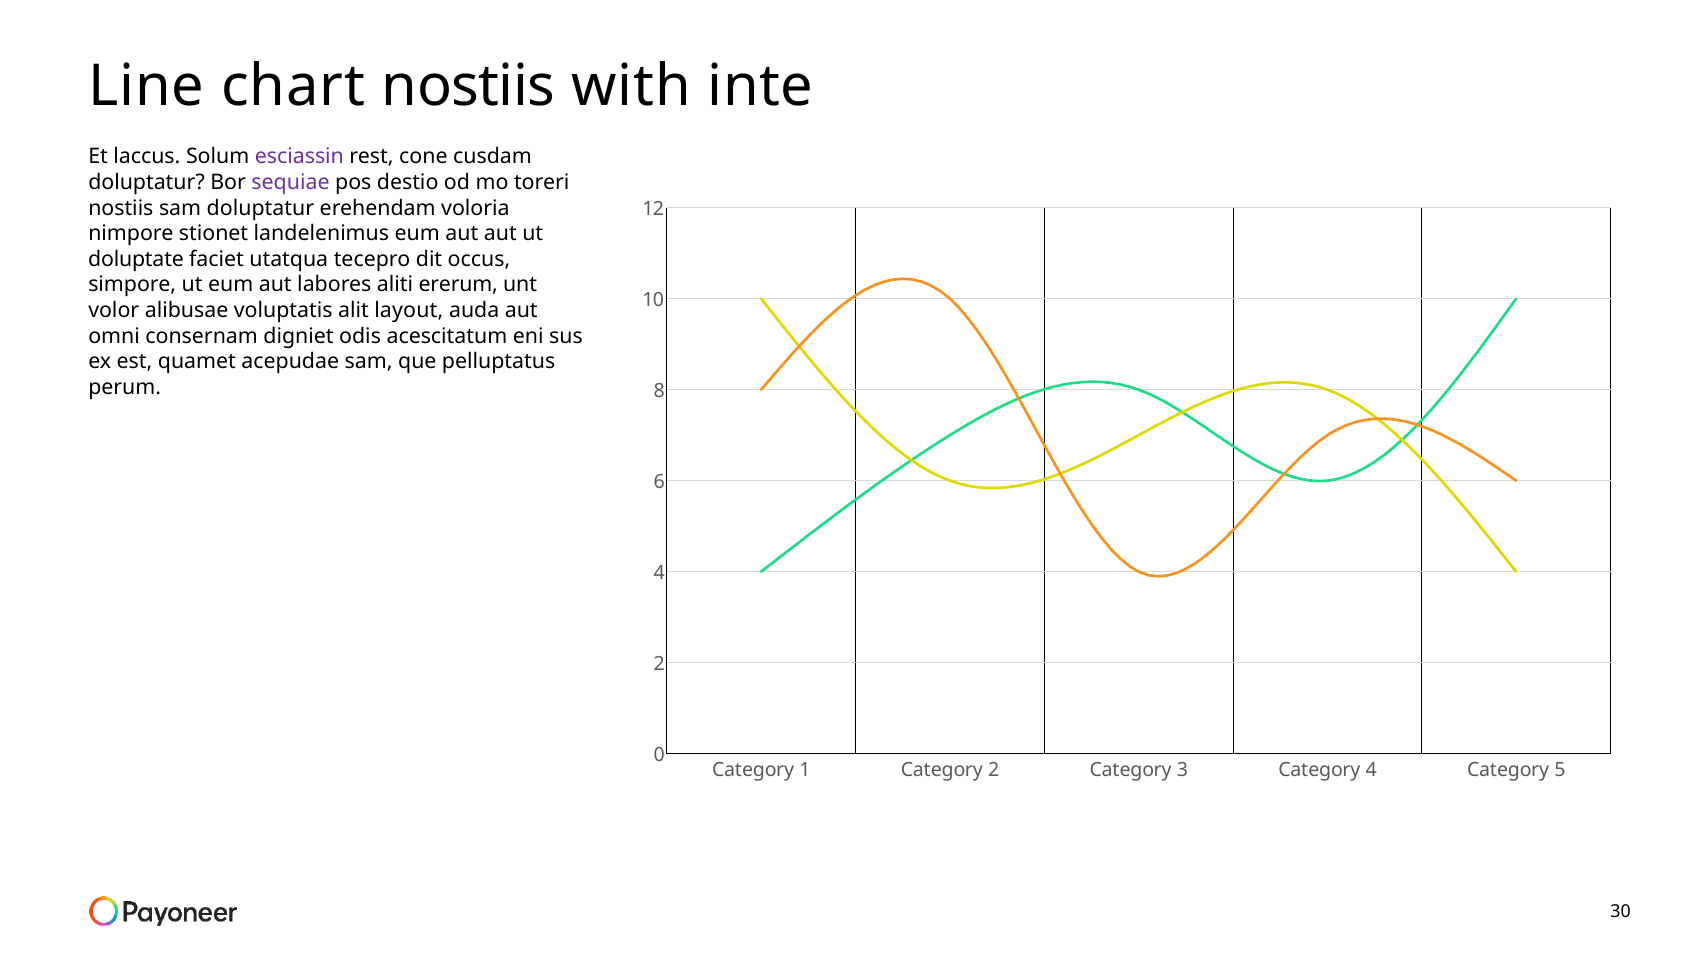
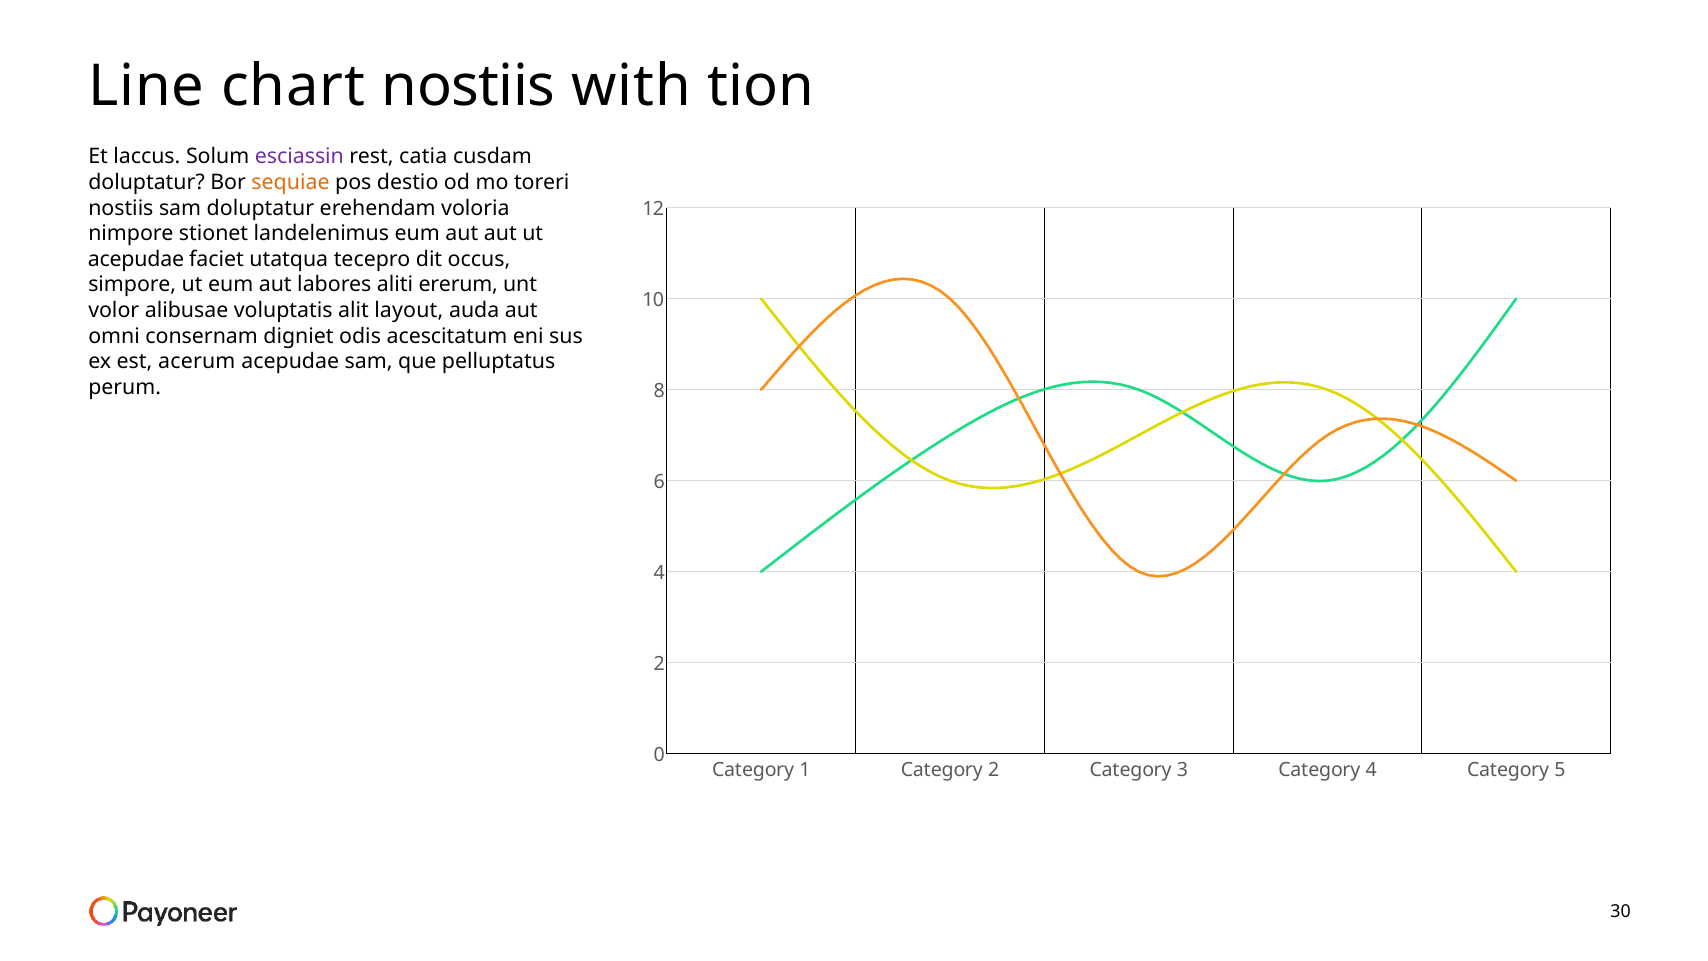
inte: inte -> tion
cone: cone -> catia
sequiae colour: purple -> orange
doluptate at (136, 259): doluptate -> acepudae
quamet: quamet -> acerum
